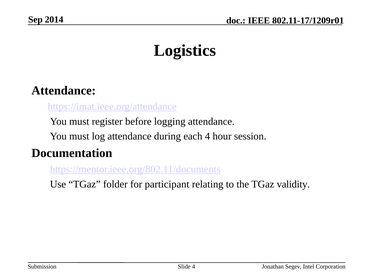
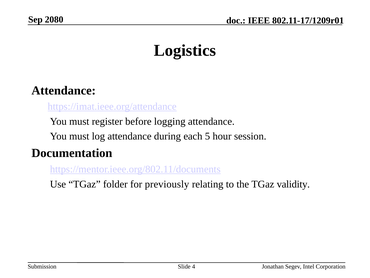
2014: 2014 -> 2080
each 4: 4 -> 5
participant: participant -> previously
